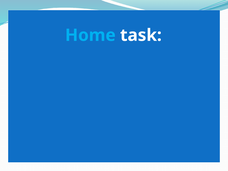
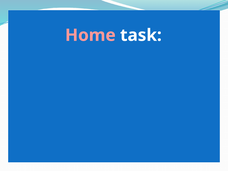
Home colour: light blue -> pink
